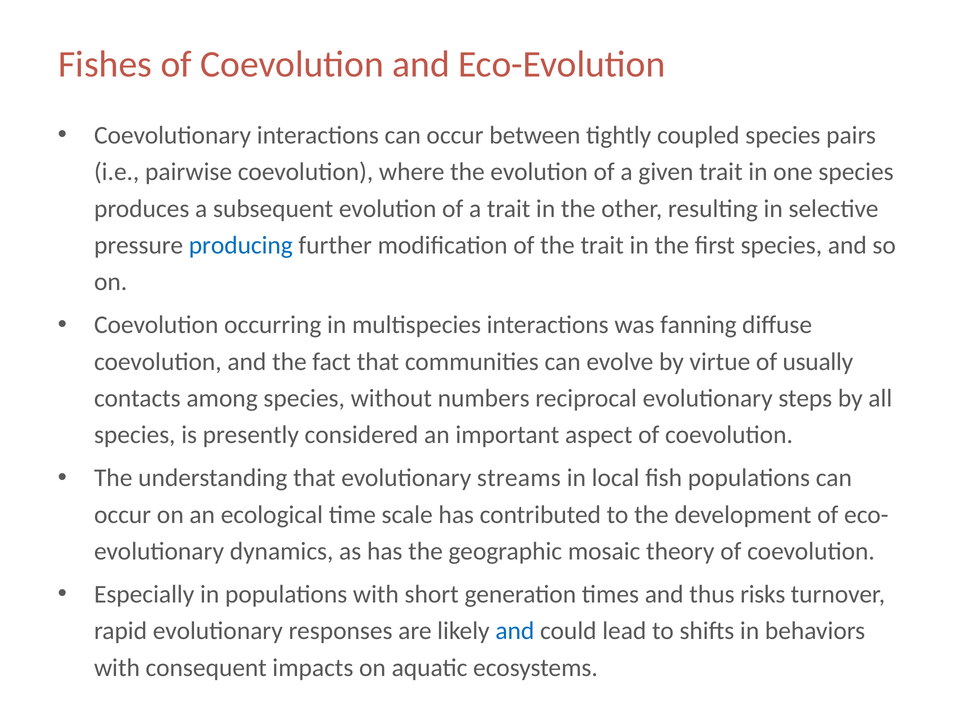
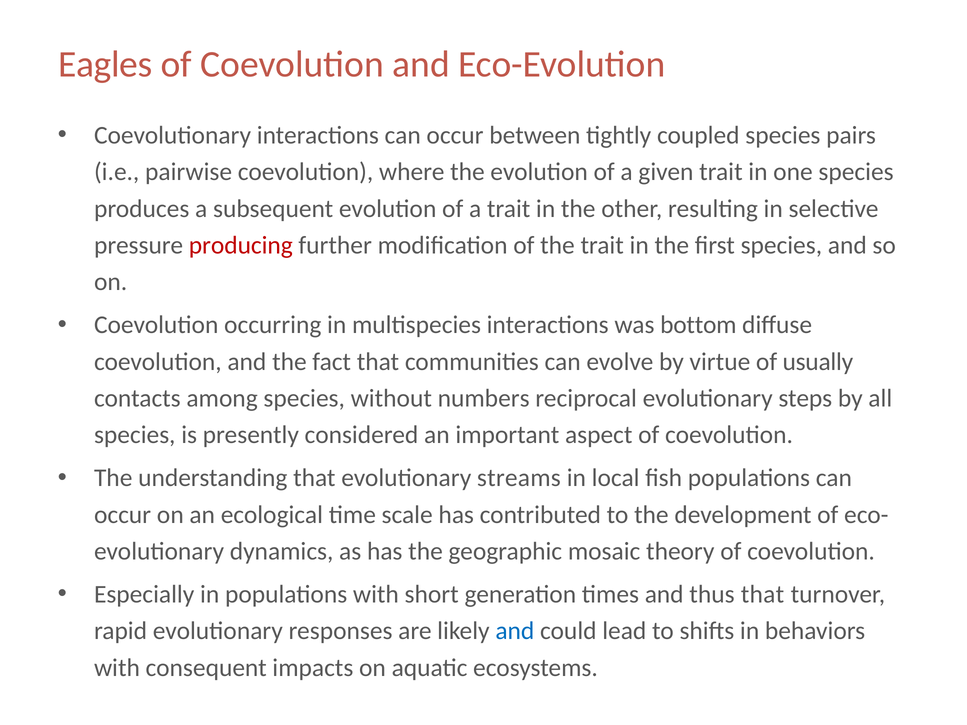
Fishes: Fishes -> Eagles
producing colour: blue -> red
fanning: fanning -> bottom
thus risks: risks -> that
